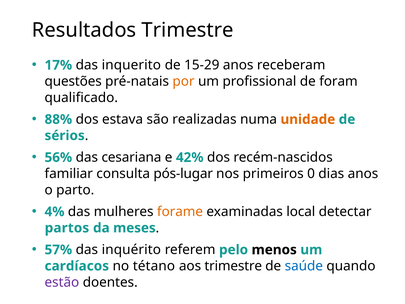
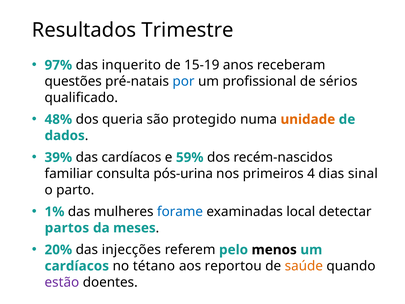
17%: 17% -> 97%
15-29: 15-29 -> 15-19
por colour: orange -> blue
foram: foram -> sérios
88%: 88% -> 48%
estava: estava -> queria
realizadas: realizadas -> protegido
sérios: sérios -> dados
56%: 56% -> 39%
das cesariana: cesariana -> cardíacos
42%: 42% -> 59%
pós-lugar: pós-lugar -> pós-urina
0: 0 -> 4
dias anos: anos -> sinal
4%: 4% -> 1%
forame colour: orange -> blue
57%: 57% -> 20%
inquérito: inquérito -> injecções
aos trimestre: trimestre -> reportou
saúde colour: blue -> orange
